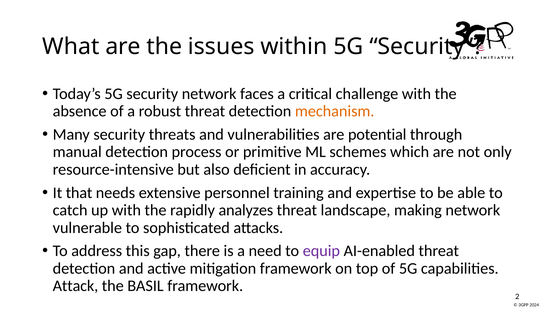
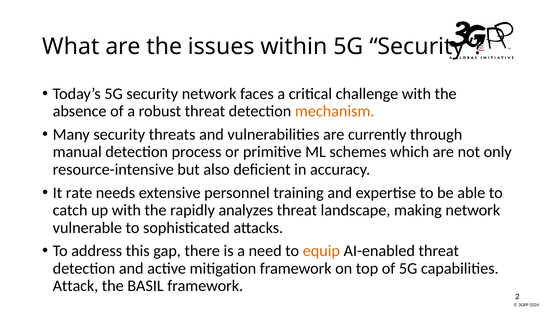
potential: potential -> currently
that: that -> rate
equip colour: purple -> orange
